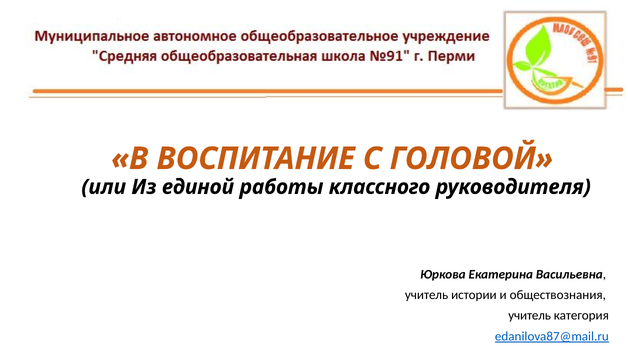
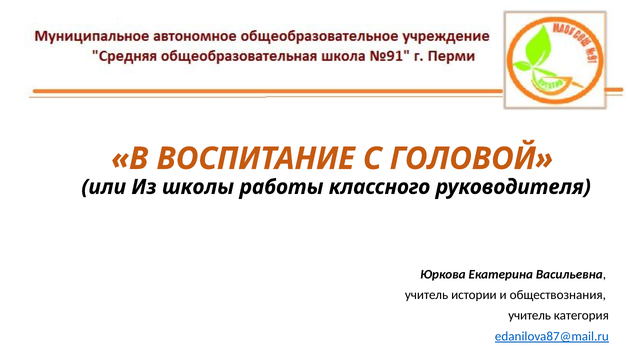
единой: единой -> школы
